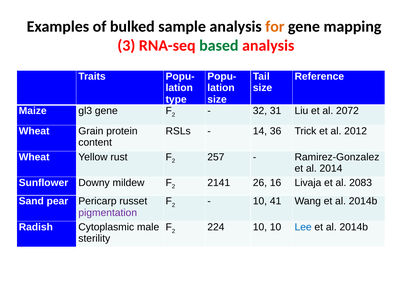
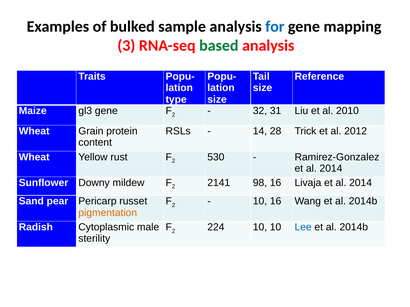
for colour: orange -> blue
2072: 2072 -> 2010
36: 36 -> 28
257: 257 -> 530
26: 26 -> 98
Livaja et al 2083: 2083 -> 2014
10 41: 41 -> 16
pigmentation colour: purple -> orange
